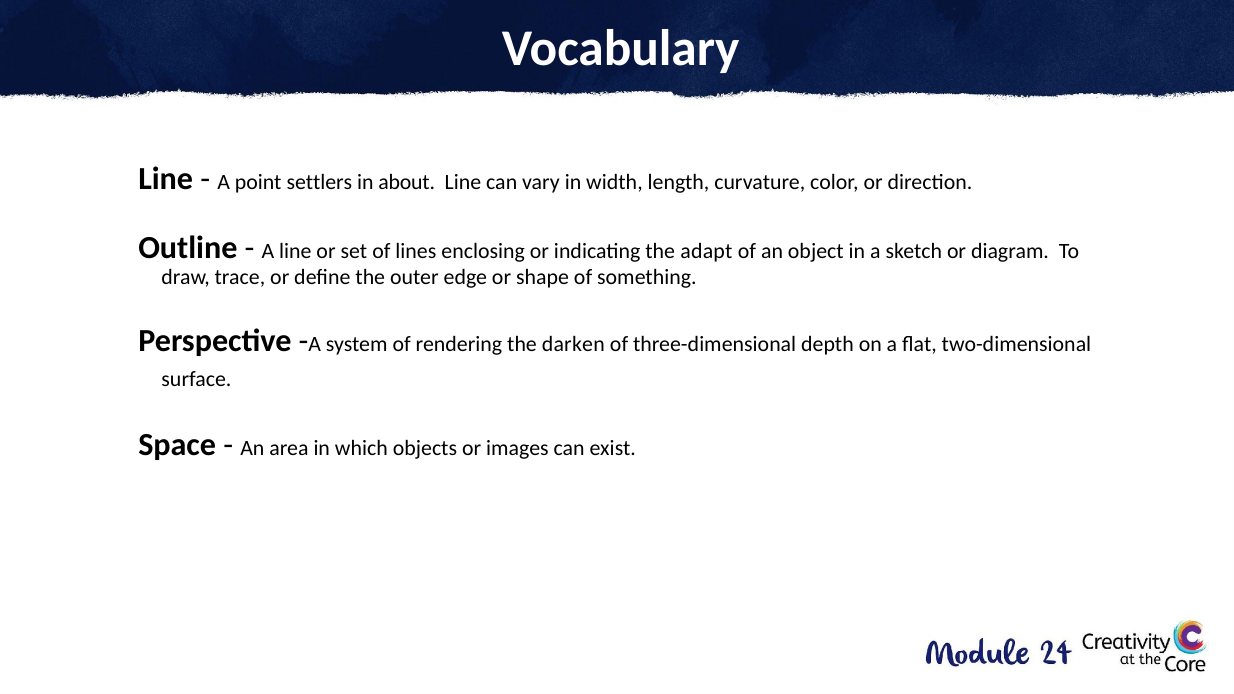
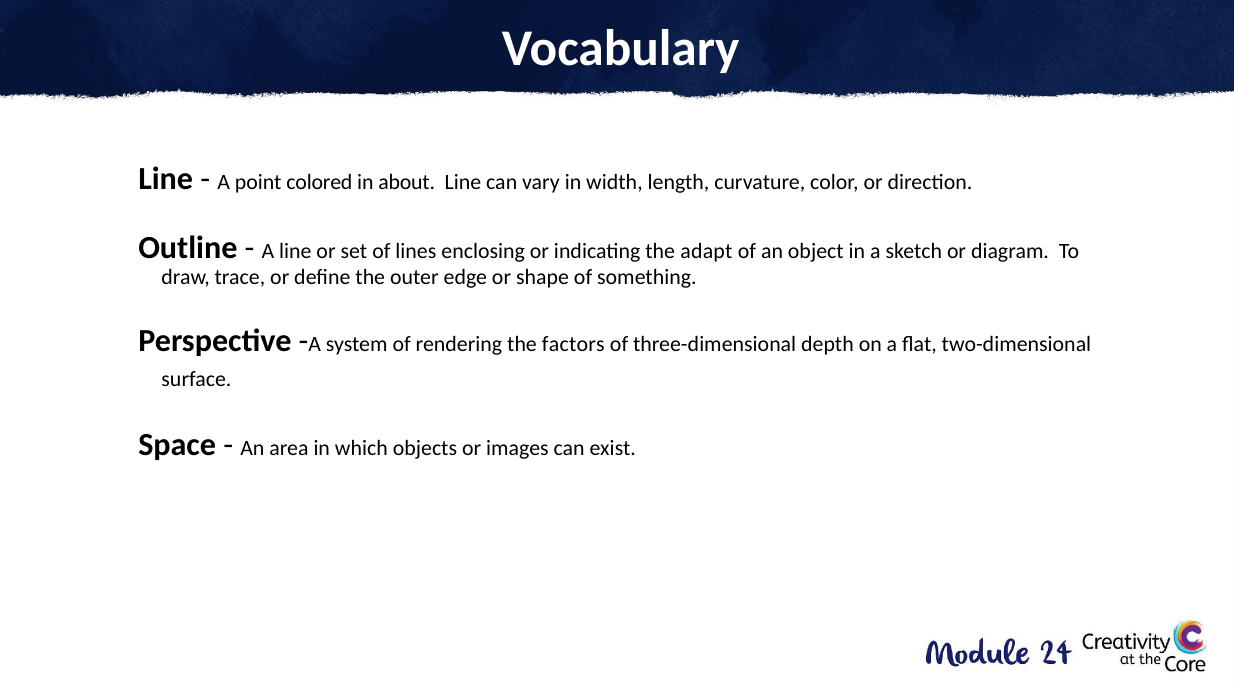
settlers: settlers -> colored
darken: darken -> factors
